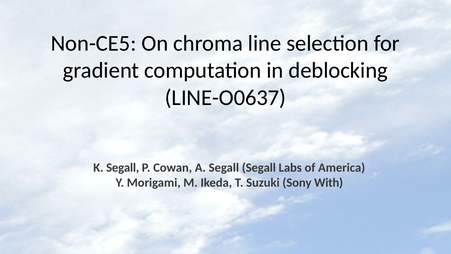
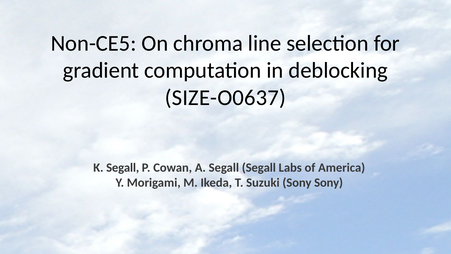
LINE-O0637: LINE-O0637 -> SIZE-O0637
Sony With: With -> Sony
